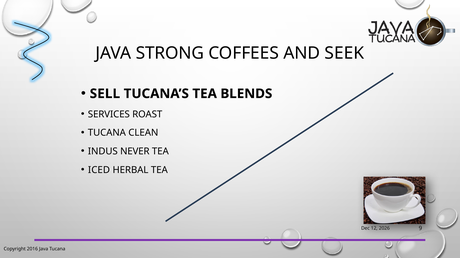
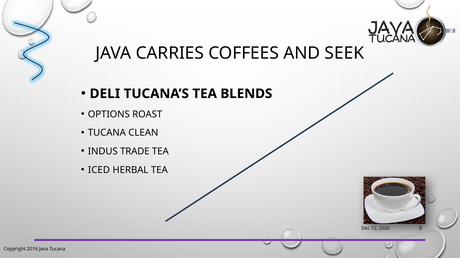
STRONG: STRONG -> CARRIES
SELL: SELL -> DELI
SERVICES: SERVICES -> OPTIONS
NEVER: NEVER -> TRADE
